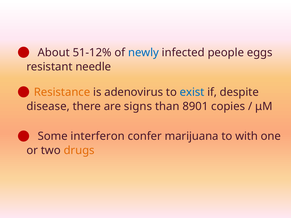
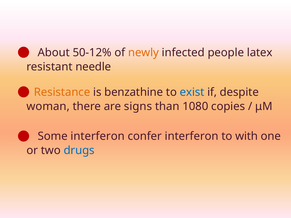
51-12%: 51-12% -> 50-12%
newly colour: blue -> orange
eggs: eggs -> latex
adenovirus: adenovirus -> benzathine
disease: disease -> woman
8901: 8901 -> 1080
confer marijuana: marijuana -> interferon
drugs colour: orange -> blue
